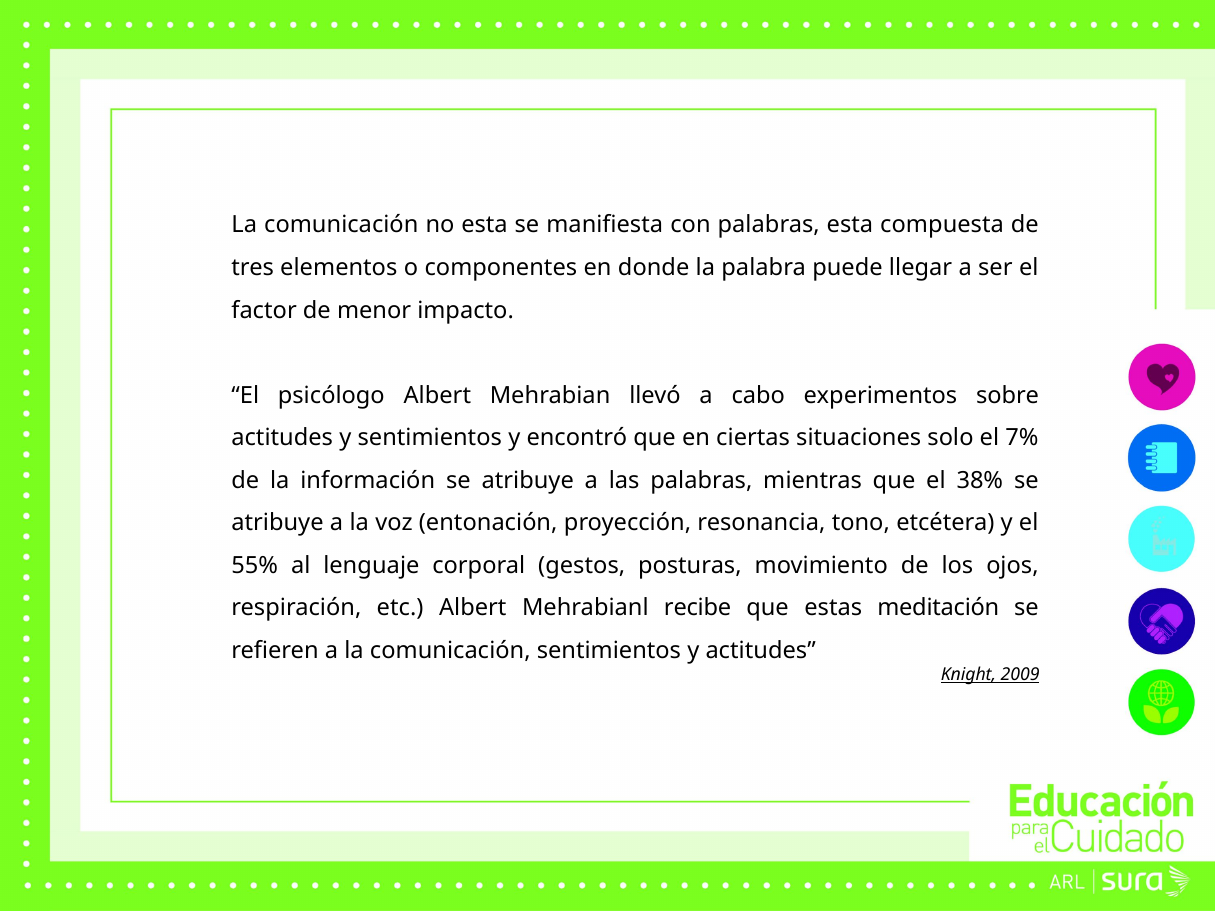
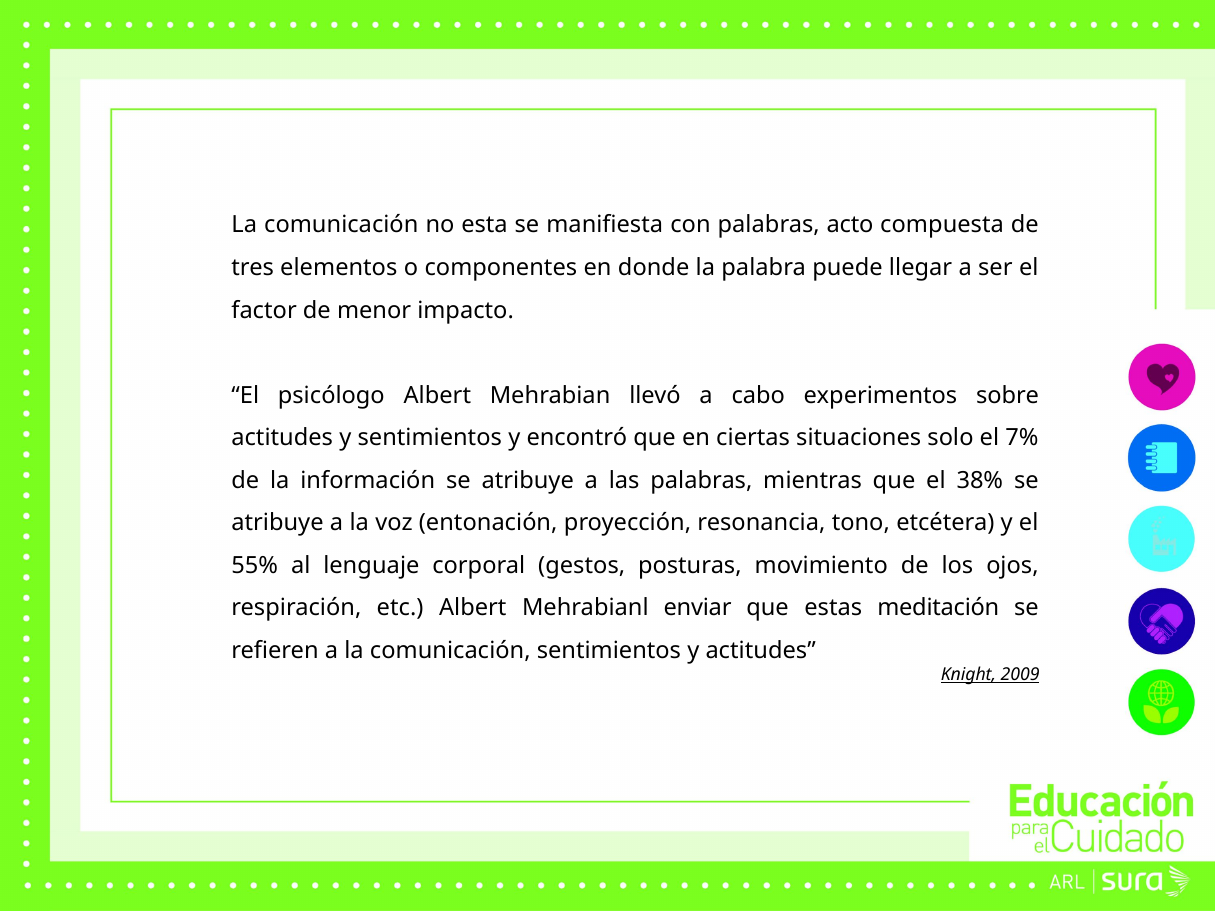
palabras esta: esta -> acto
recibe: recibe -> enviar
